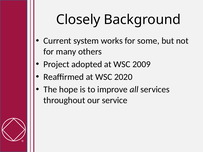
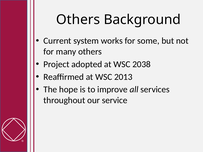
Closely at (78, 20): Closely -> Others
2009: 2009 -> 2038
2020: 2020 -> 2013
